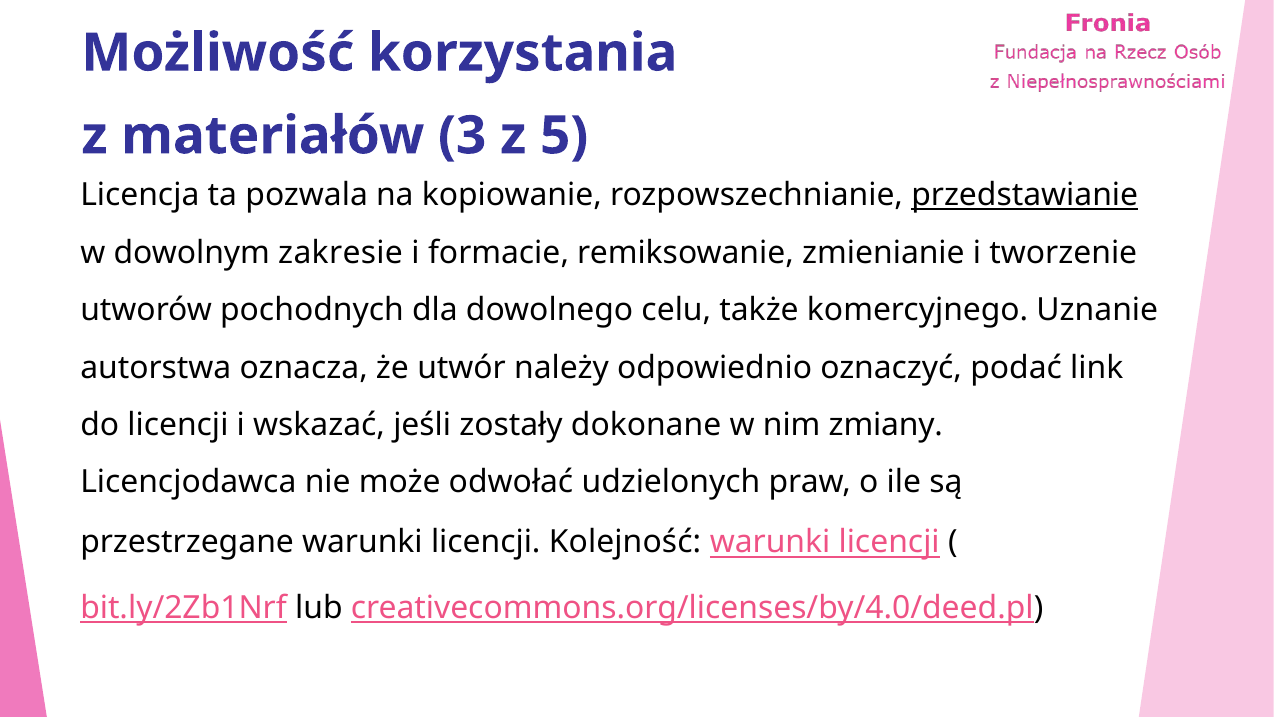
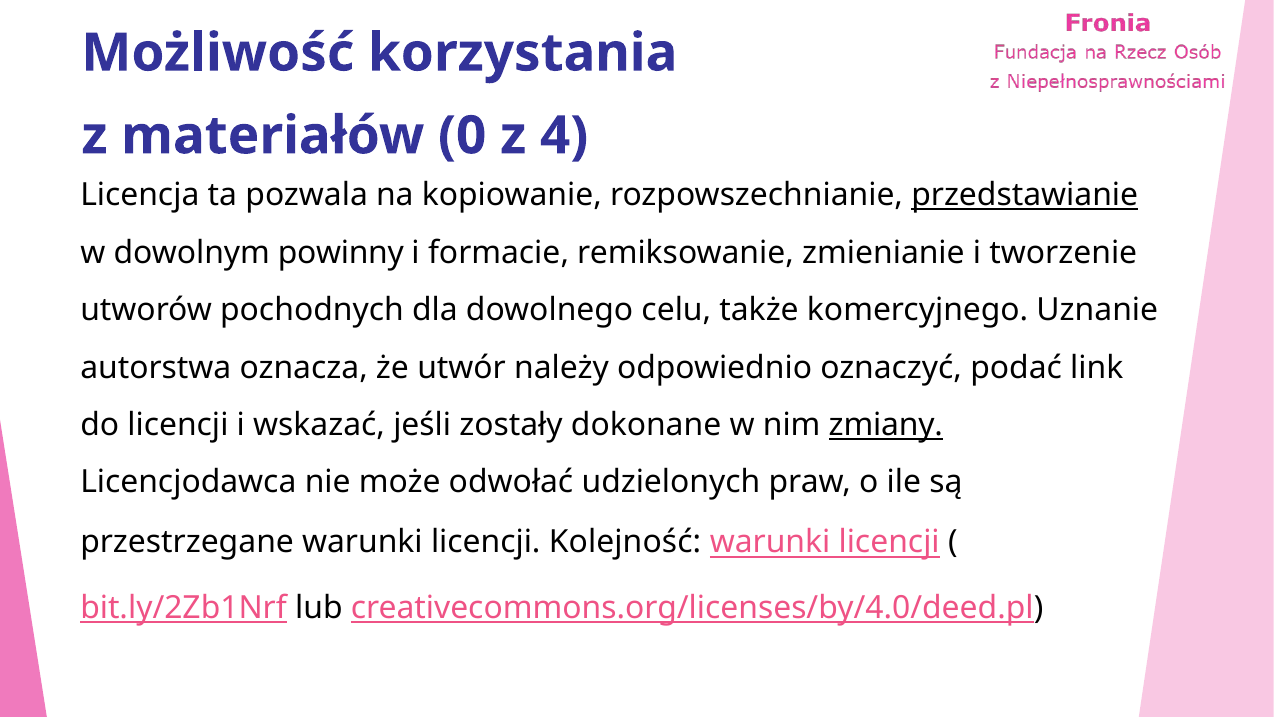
3: 3 -> 0
5: 5 -> 4
zakresie: zakresie -> powinny
zmiany underline: none -> present
